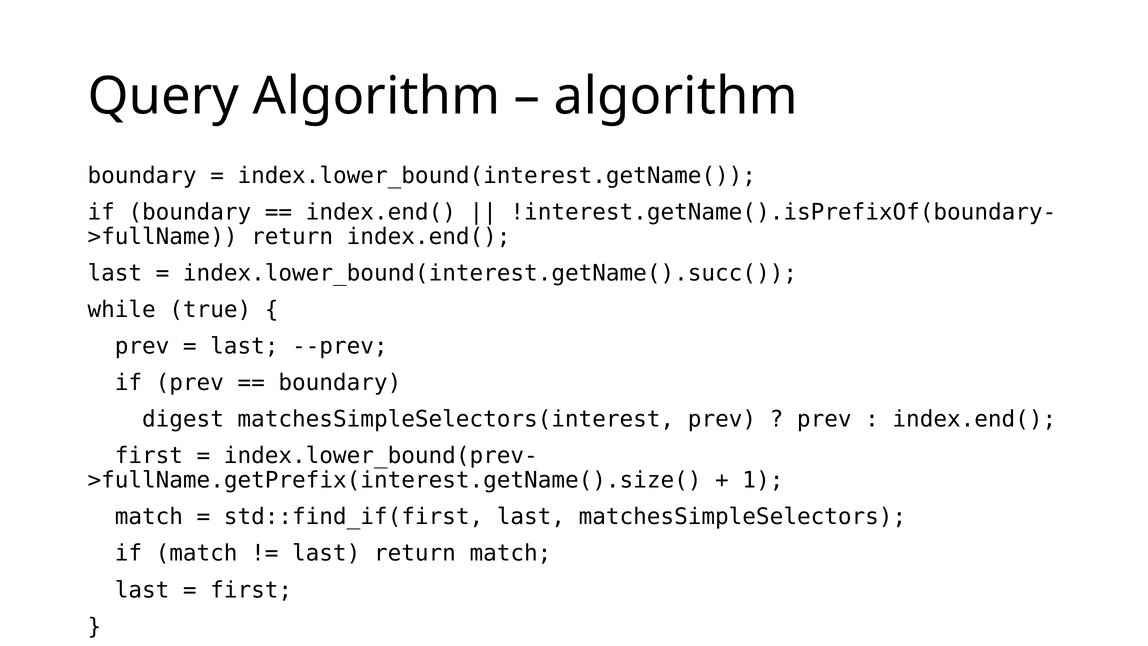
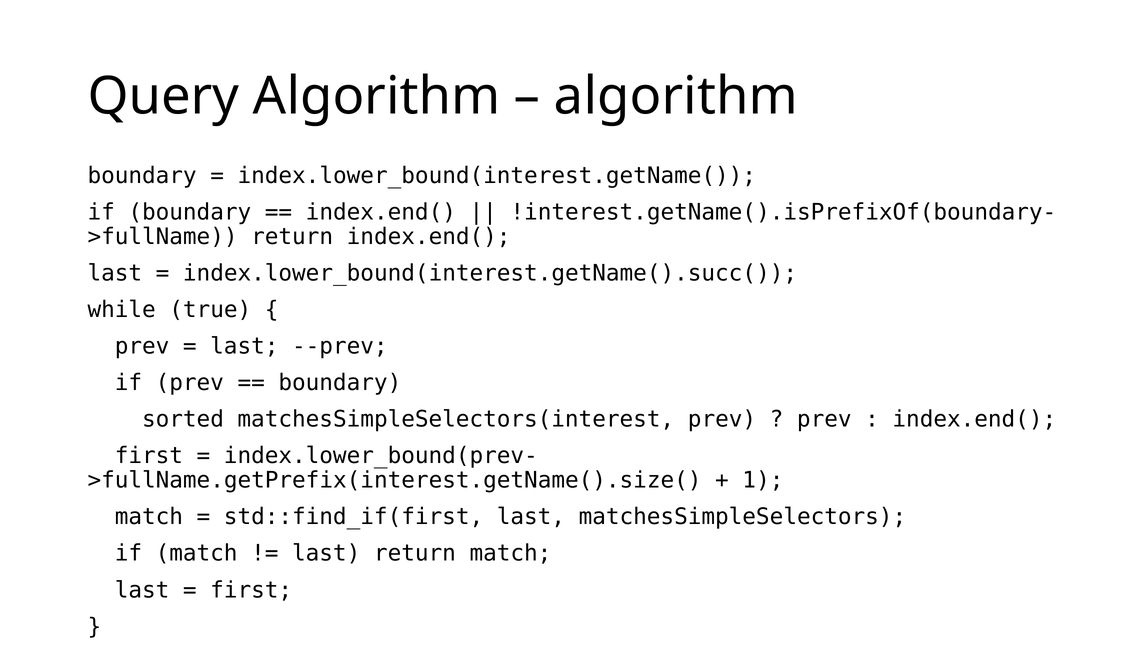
digest: digest -> sorted
